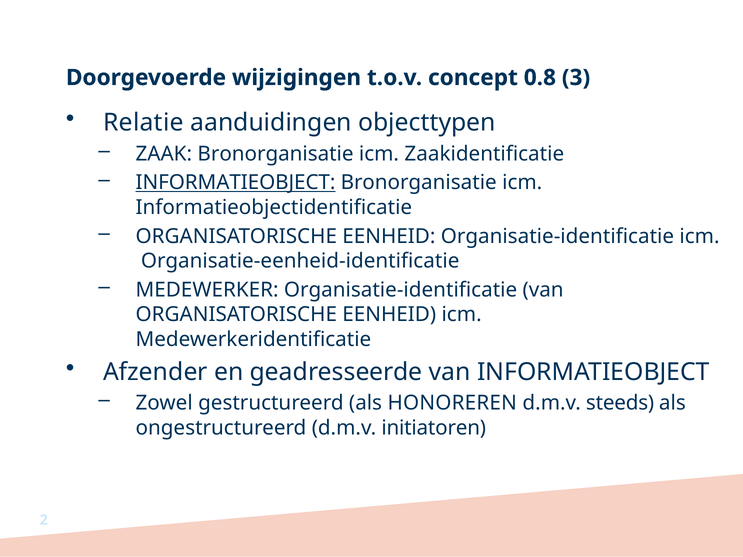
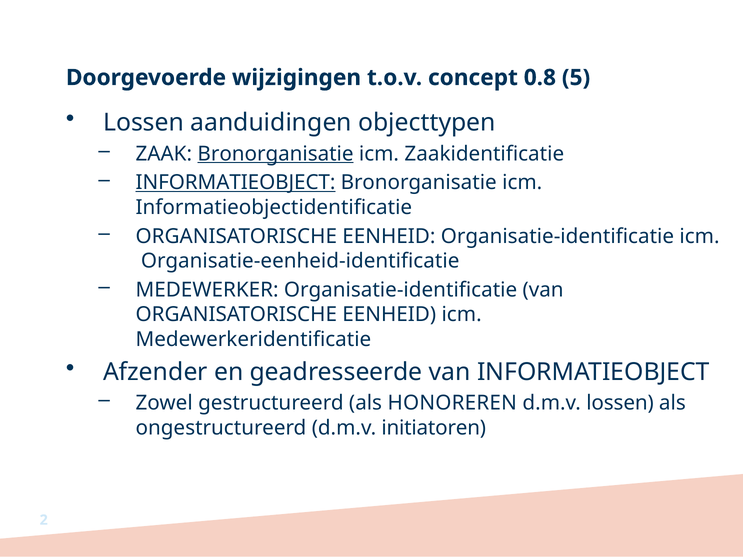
3: 3 -> 5
Relatie at (143, 123): Relatie -> Lossen
Bronorganisatie at (276, 154) underline: none -> present
d.m.v steeds: steeds -> lossen
